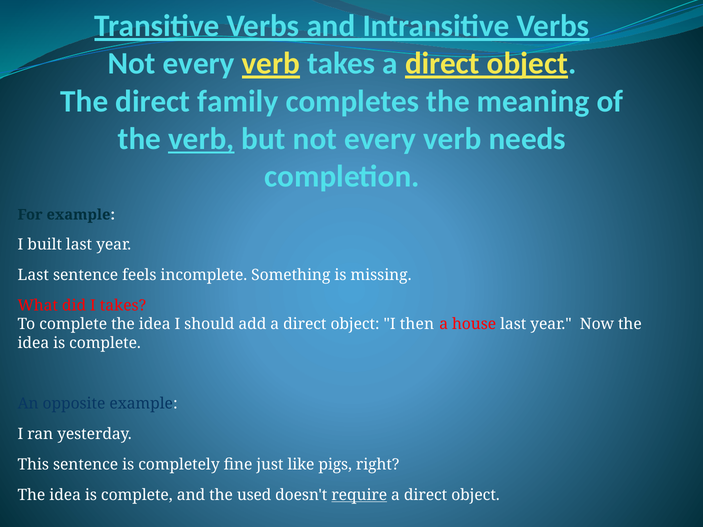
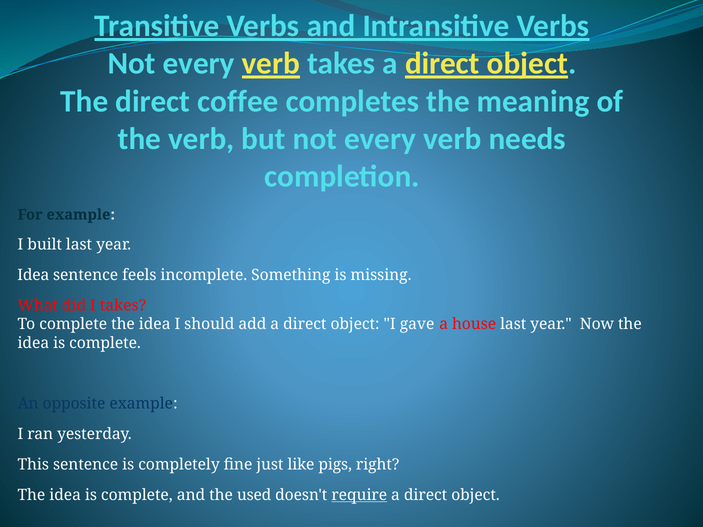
family: family -> coffee
verb at (201, 139) underline: present -> none
Last at (33, 275): Last -> Idea
then: then -> gave
